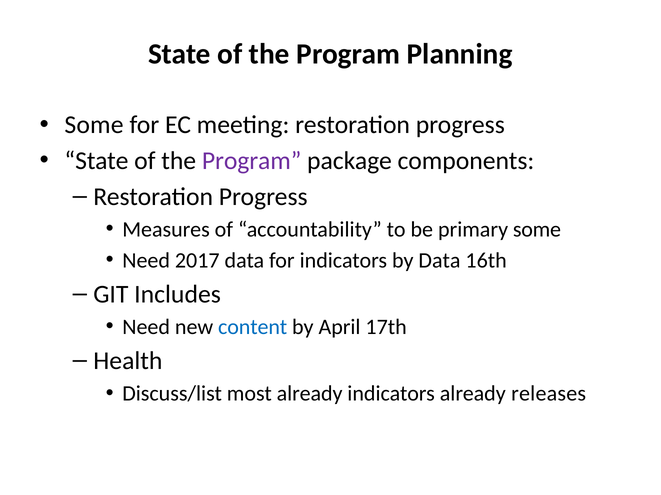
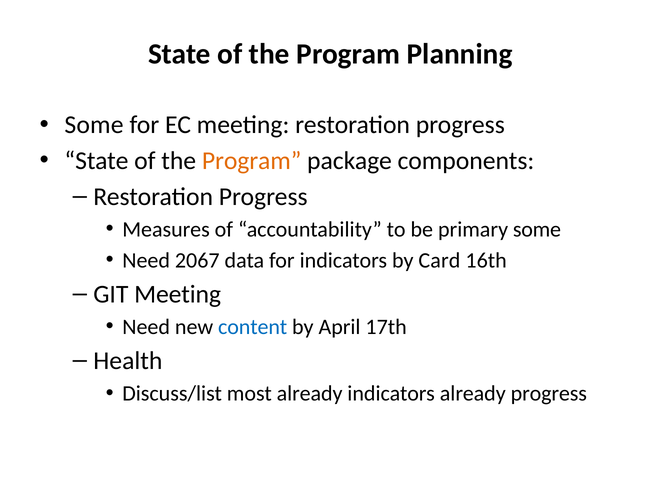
Program at (252, 161) colour: purple -> orange
2017: 2017 -> 2067
by Data: Data -> Card
GIT Includes: Includes -> Meeting
already releases: releases -> progress
